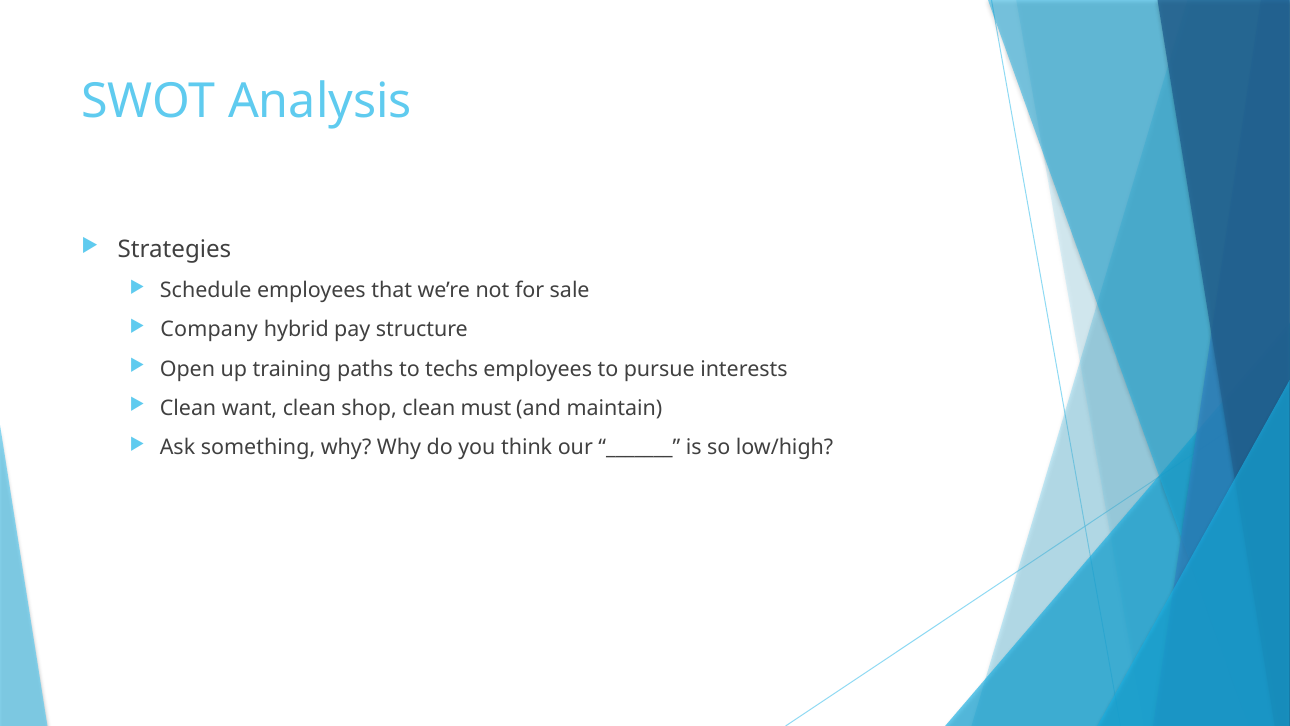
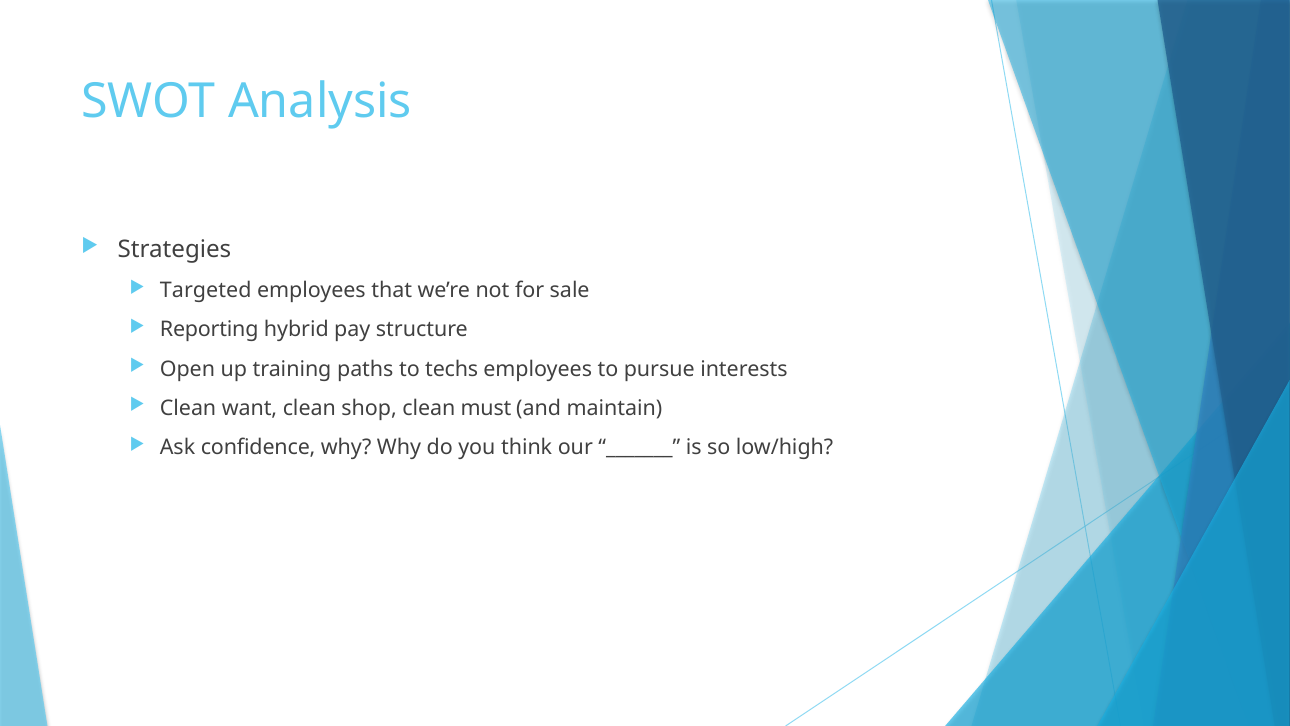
Schedule: Schedule -> Targeted
Company: Company -> Reporting
something: something -> confidence
